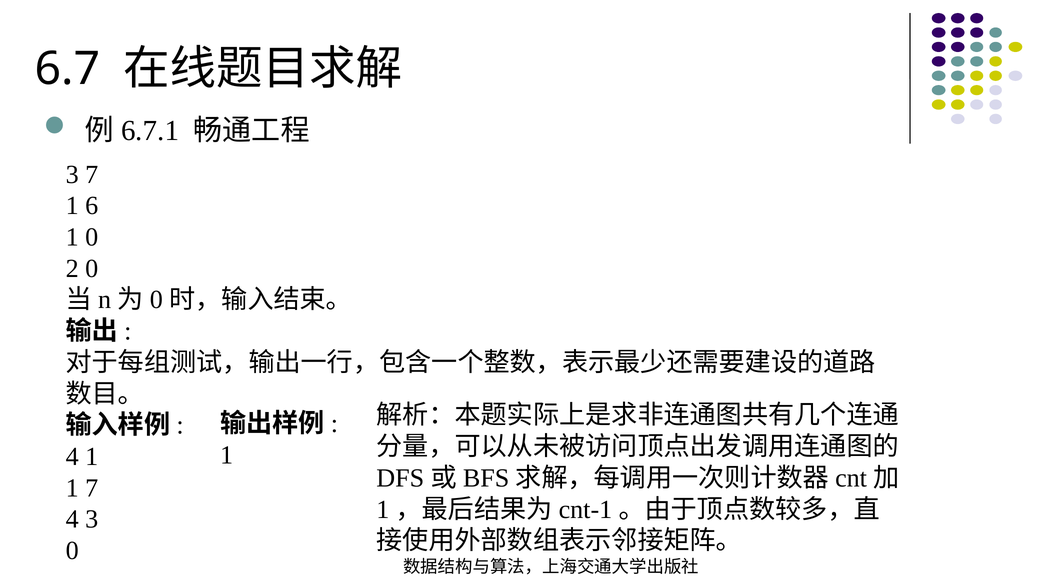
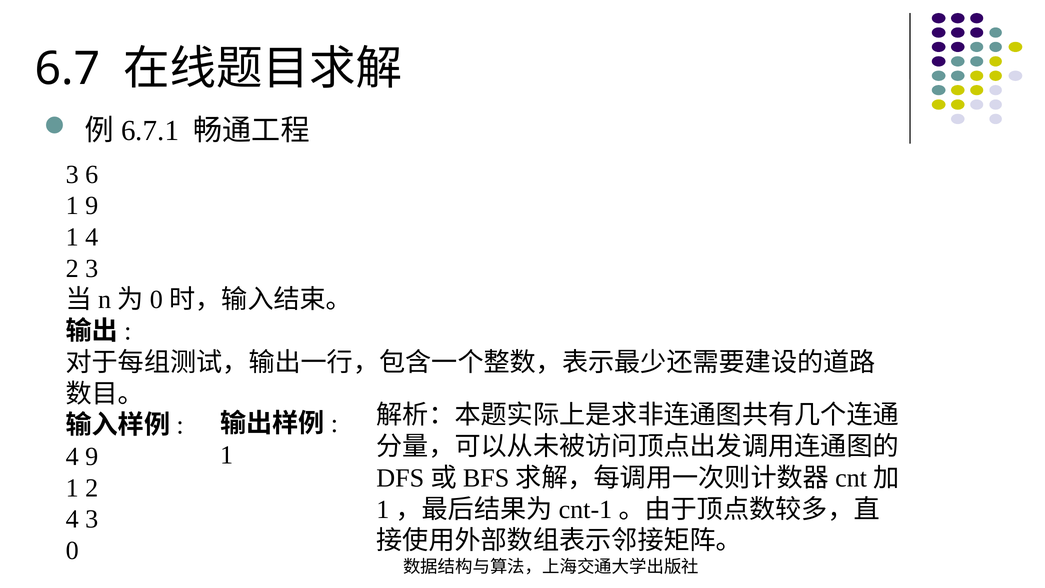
3 7: 7 -> 6
1 6: 6 -> 9
1 0: 0 -> 4
2 0: 0 -> 3
4 1: 1 -> 9
1 7: 7 -> 2
